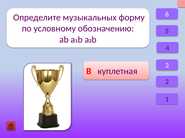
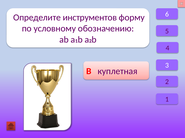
музыкальных: музыкальных -> инструментов
